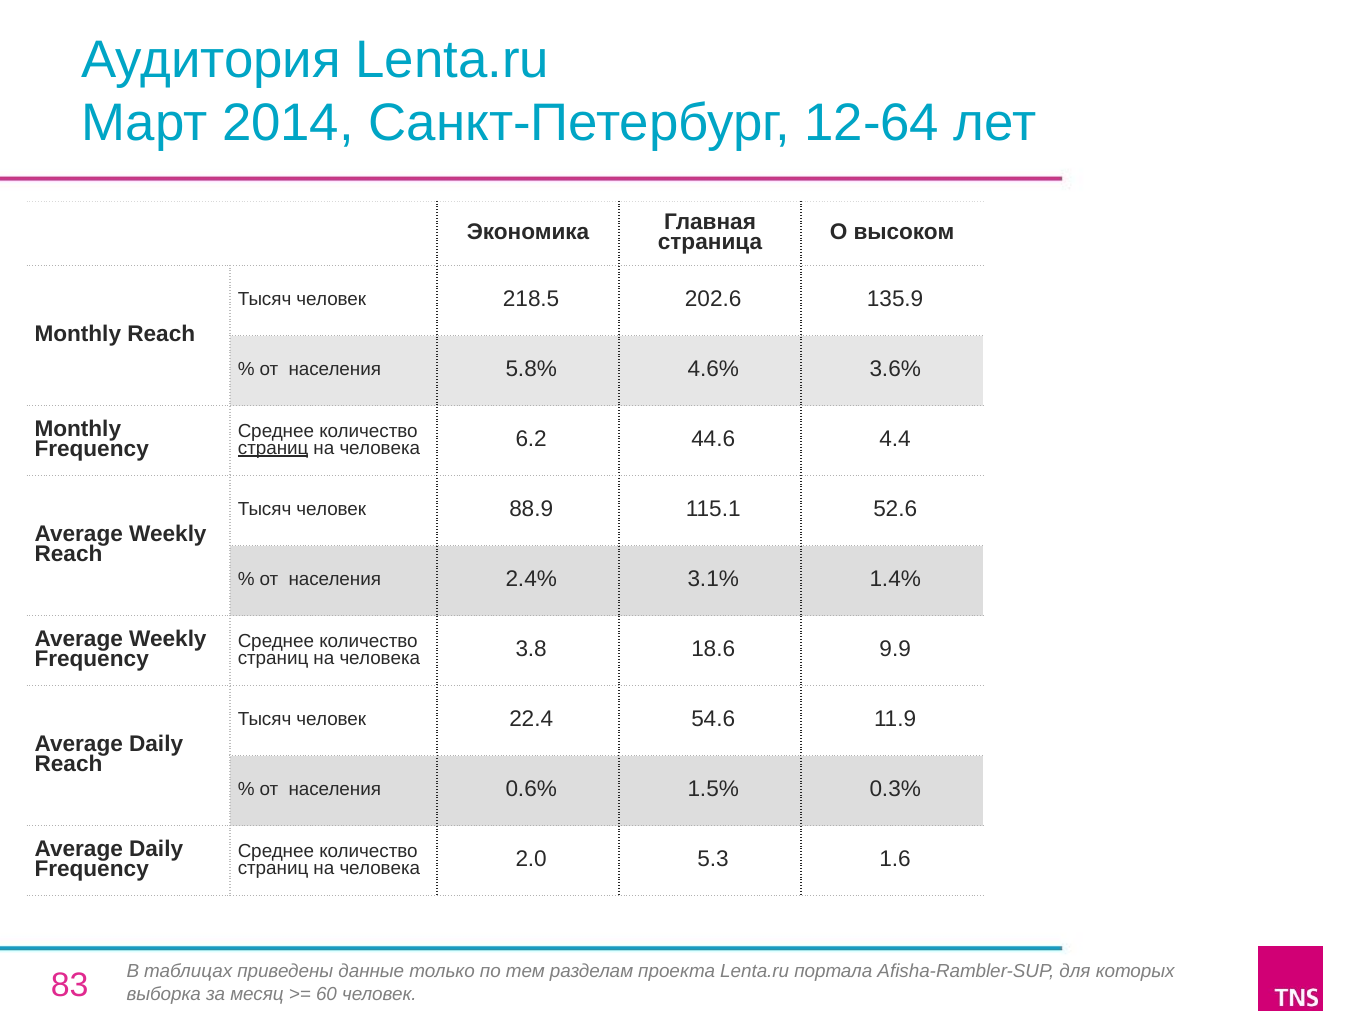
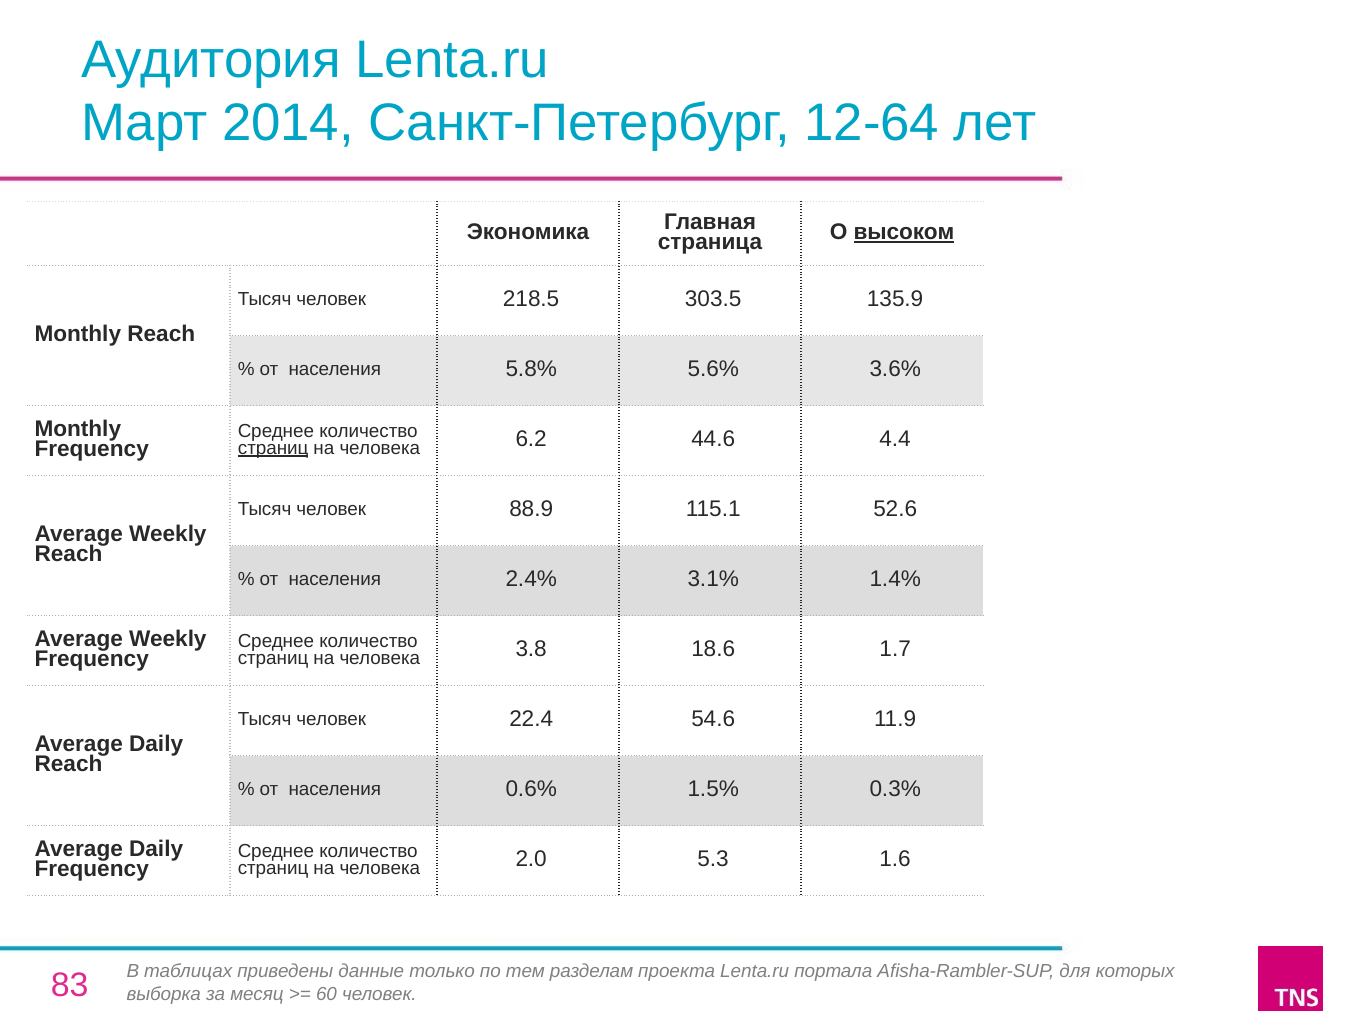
высоком underline: none -> present
202.6: 202.6 -> 303.5
4.6%: 4.6% -> 5.6%
9.9: 9.9 -> 1.7
